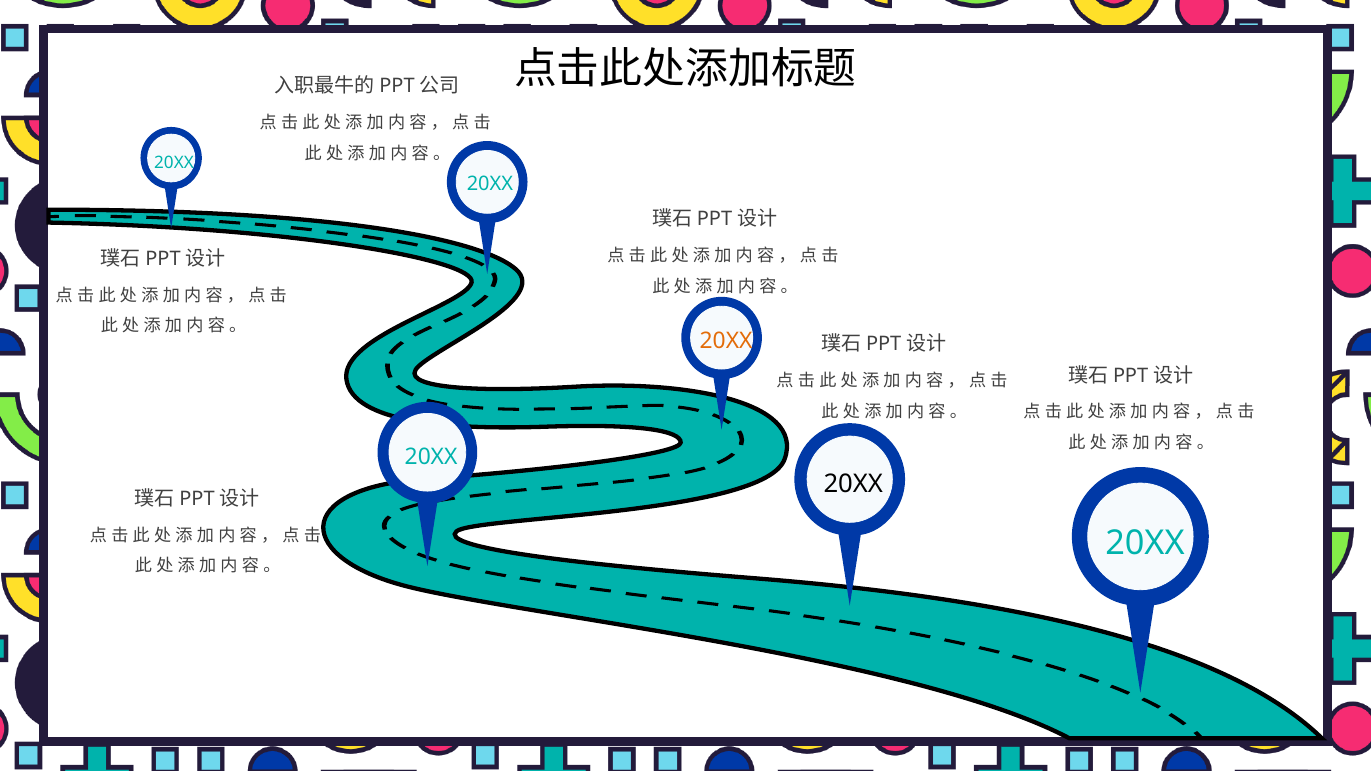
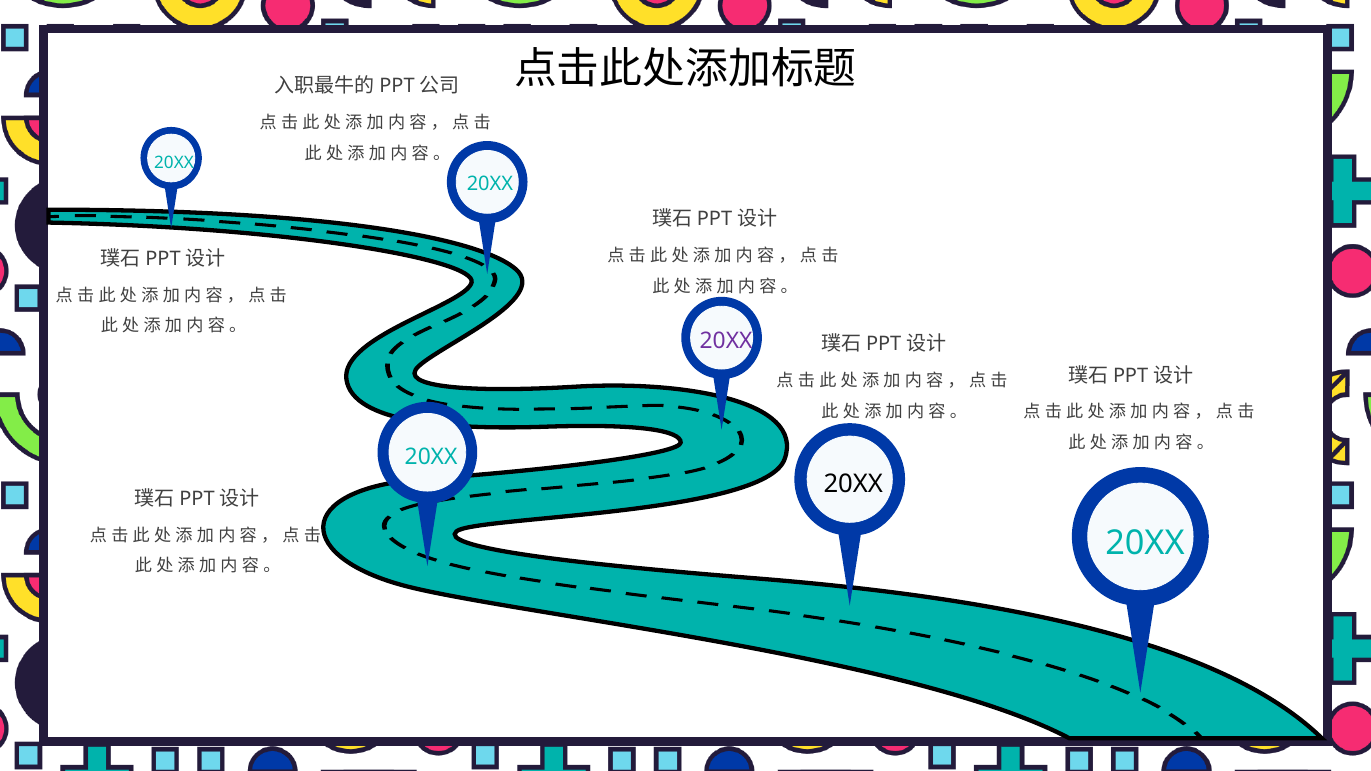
20XX at (726, 341) colour: orange -> purple
